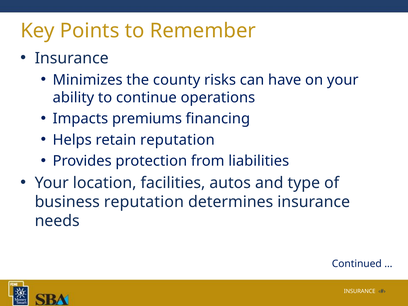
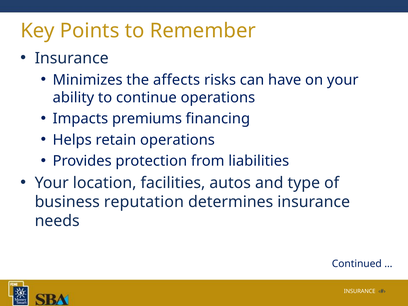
county: county -> affects
retain reputation: reputation -> operations
